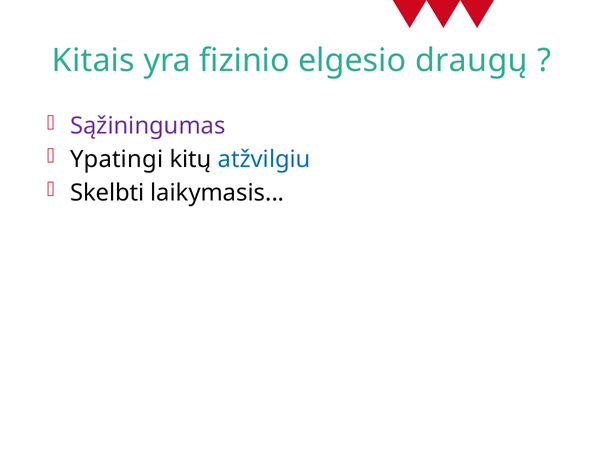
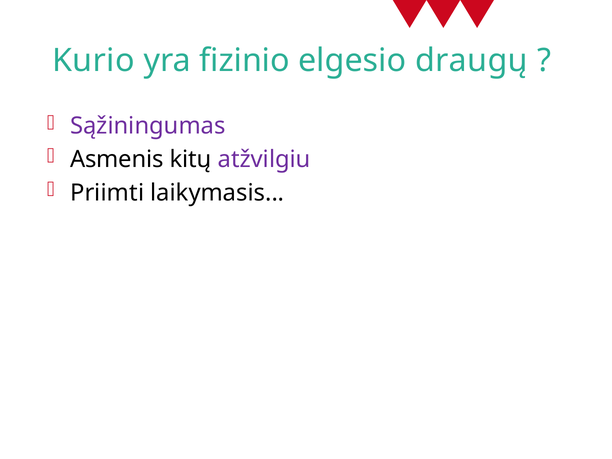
Kitais: Kitais -> Kurio
Ypatingi: Ypatingi -> Asmenis
atžvilgiu colour: blue -> purple
Skelbti: Skelbti -> Priimti
